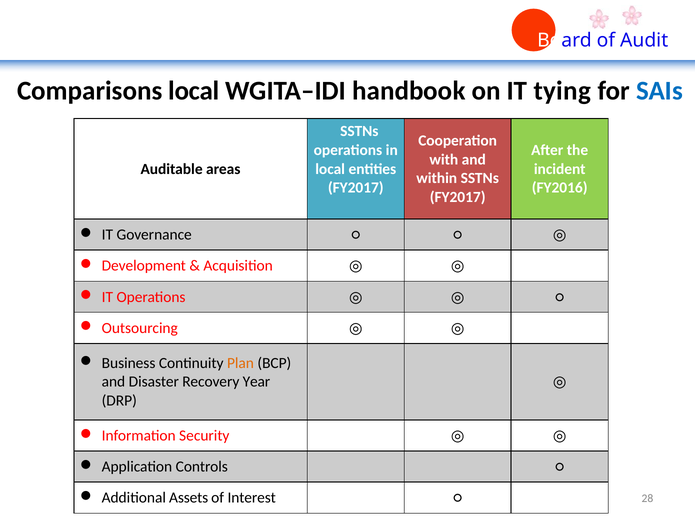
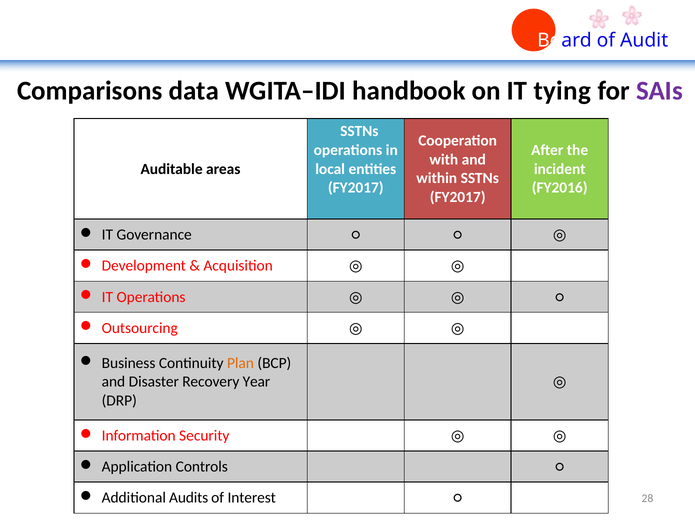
Comparisons local: local -> data
SAIs colour: blue -> purple
Assets: Assets -> Audits
